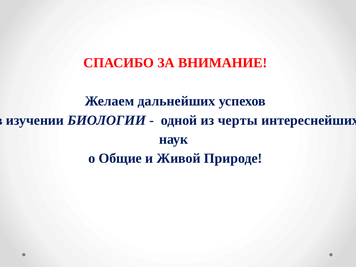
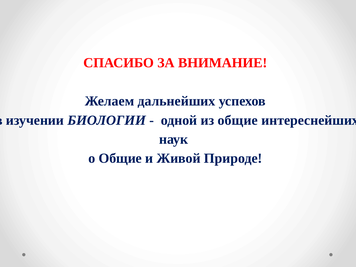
из черты: черты -> общие
